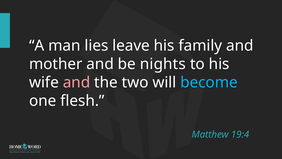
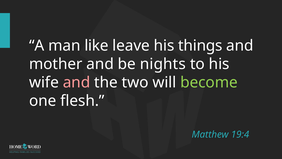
lies: lies -> like
family: family -> things
become colour: light blue -> light green
